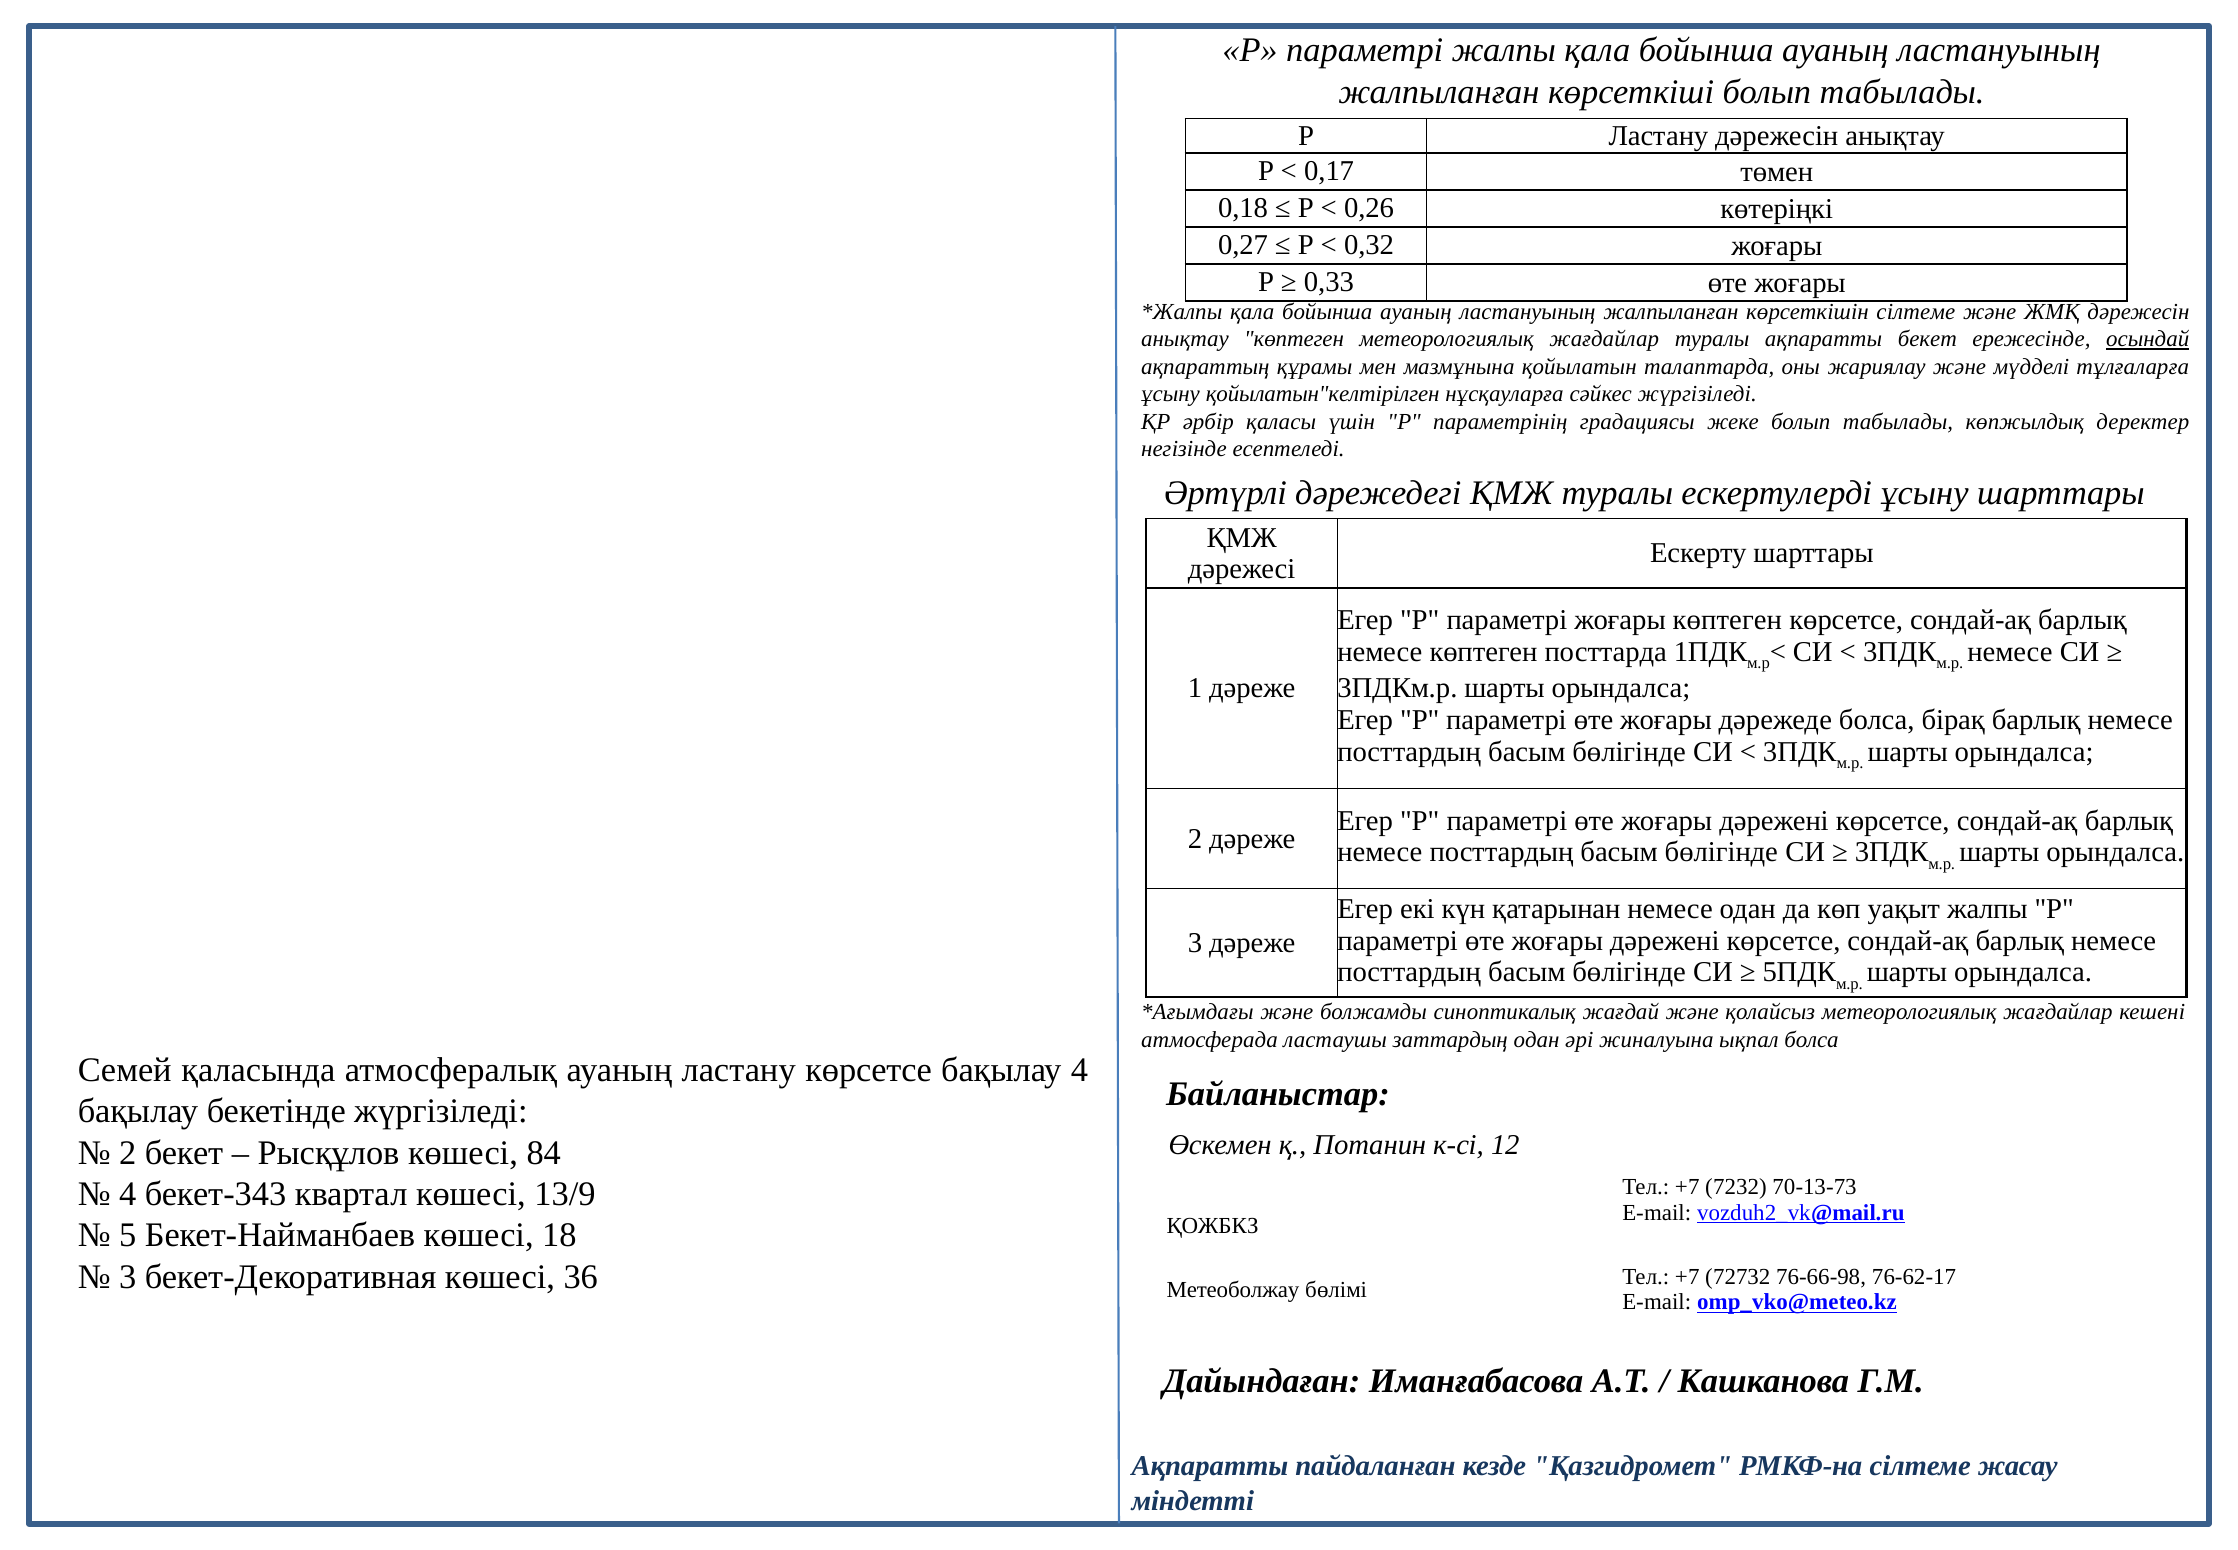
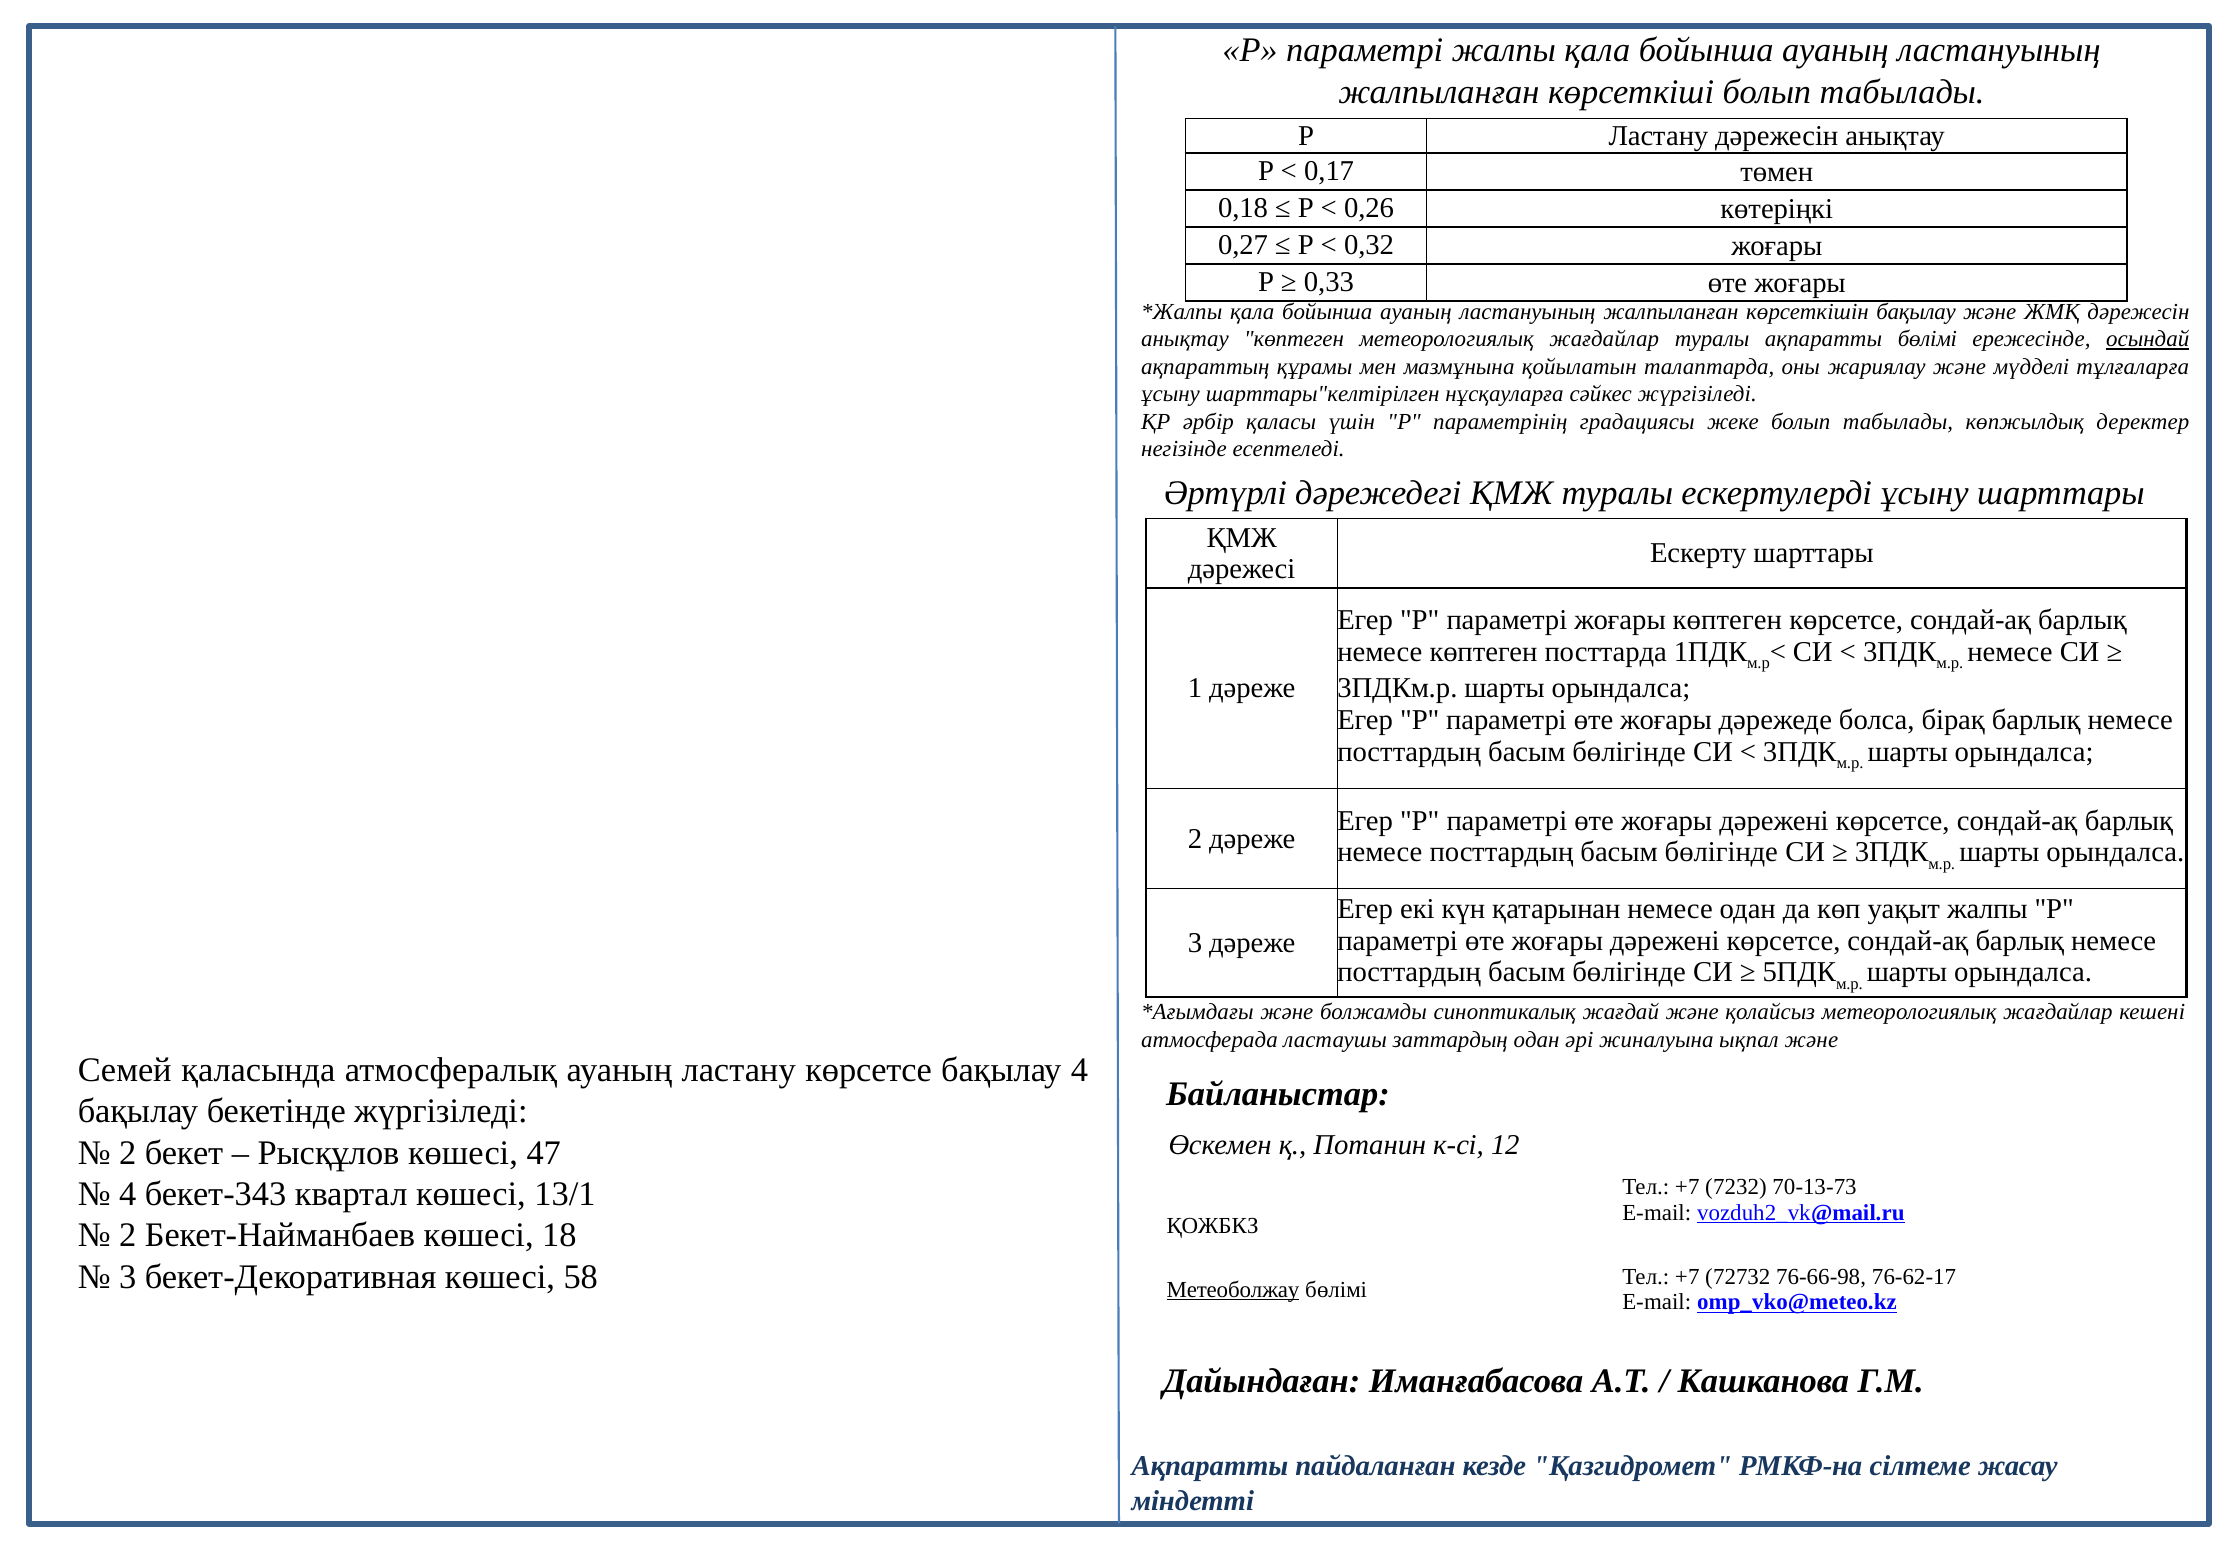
көрсеткішін сілтеме: сілтеме -> бақылау
ақпаратты бекет: бекет -> бөлімі
қойылатын"келтірілген: қойылатын"келтірілген -> шарттары"келтірілген
ықпал болса: болса -> және
84: 84 -> 47
13/9: 13/9 -> 13/1
5 at (128, 1235): 5 -> 2
36: 36 -> 58
Метеоболжау underline: none -> present
